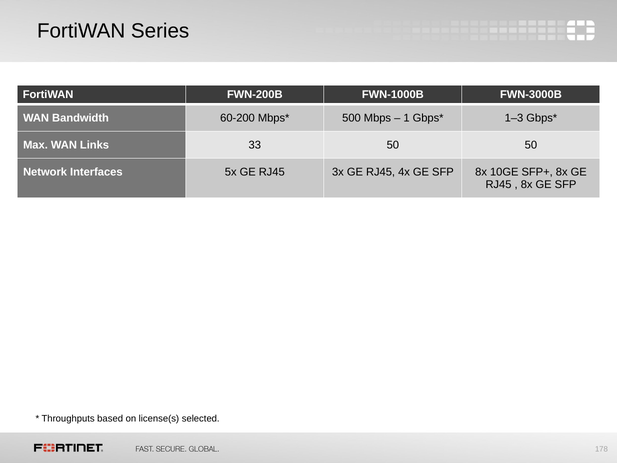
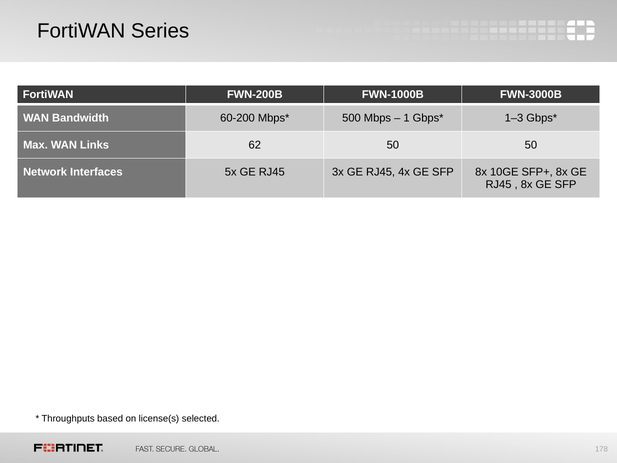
33: 33 -> 62
